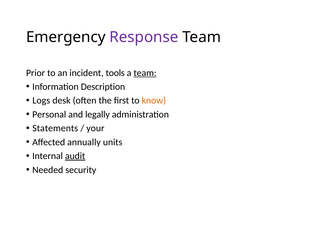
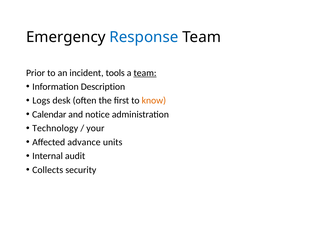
Response colour: purple -> blue
Personal: Personal -> Calendar
legally: legally -> notice
Statements: Statements -> Technology
annually: annually -> advance
audit underline: present -> none
Needed: Needed -> Collects
